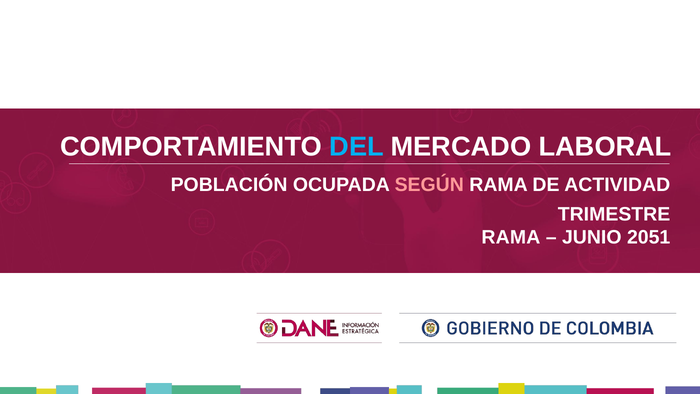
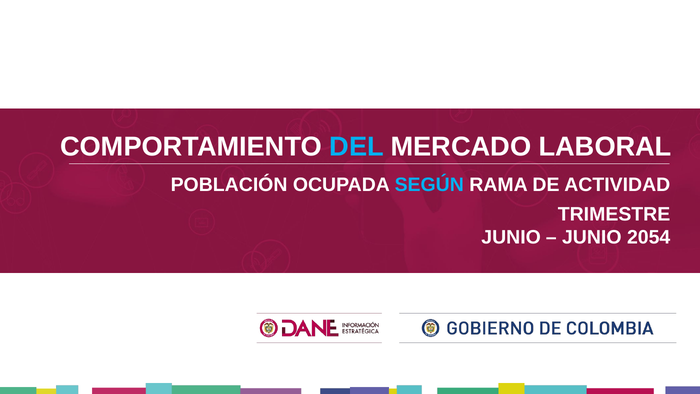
SEGÚN colour: pink -> light blue
RAMA at (511, 237): RAMA -> JUNIO
2051: 2051 -> 2054
